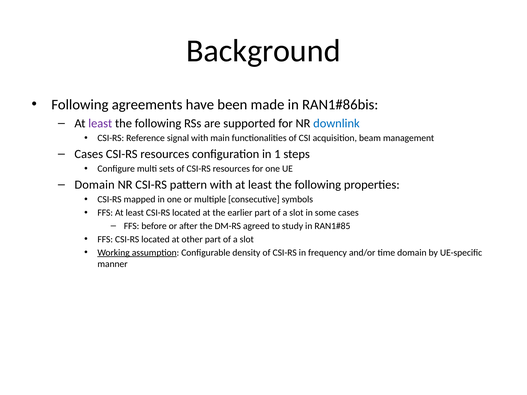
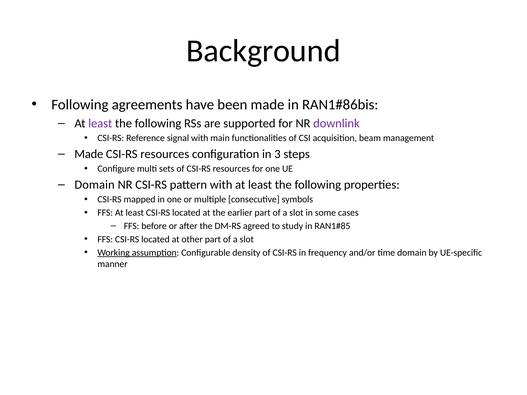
downlink colour: blue -> purple
Cases at (89, 154): Cases -> Made
1: 1 -> 3
